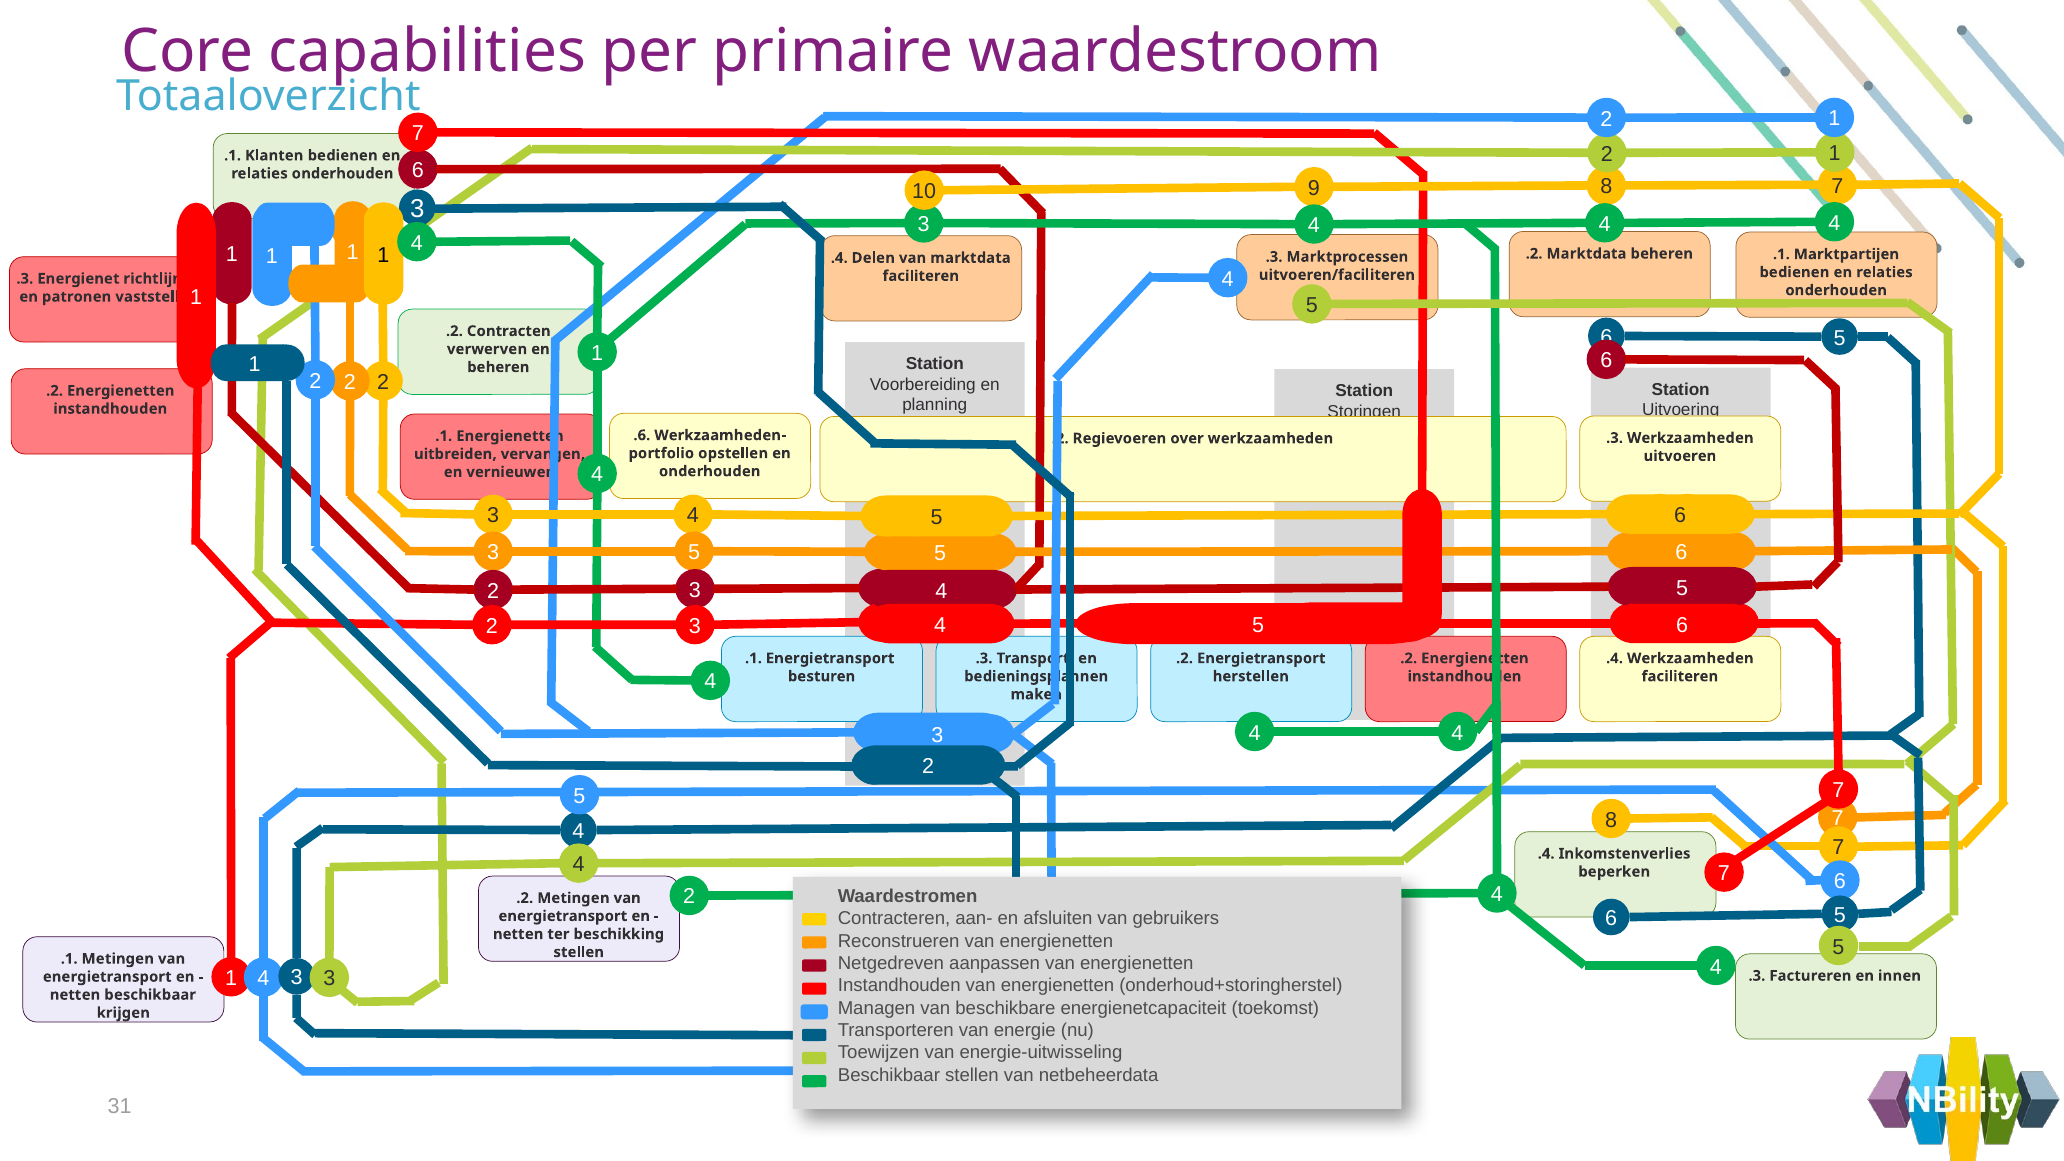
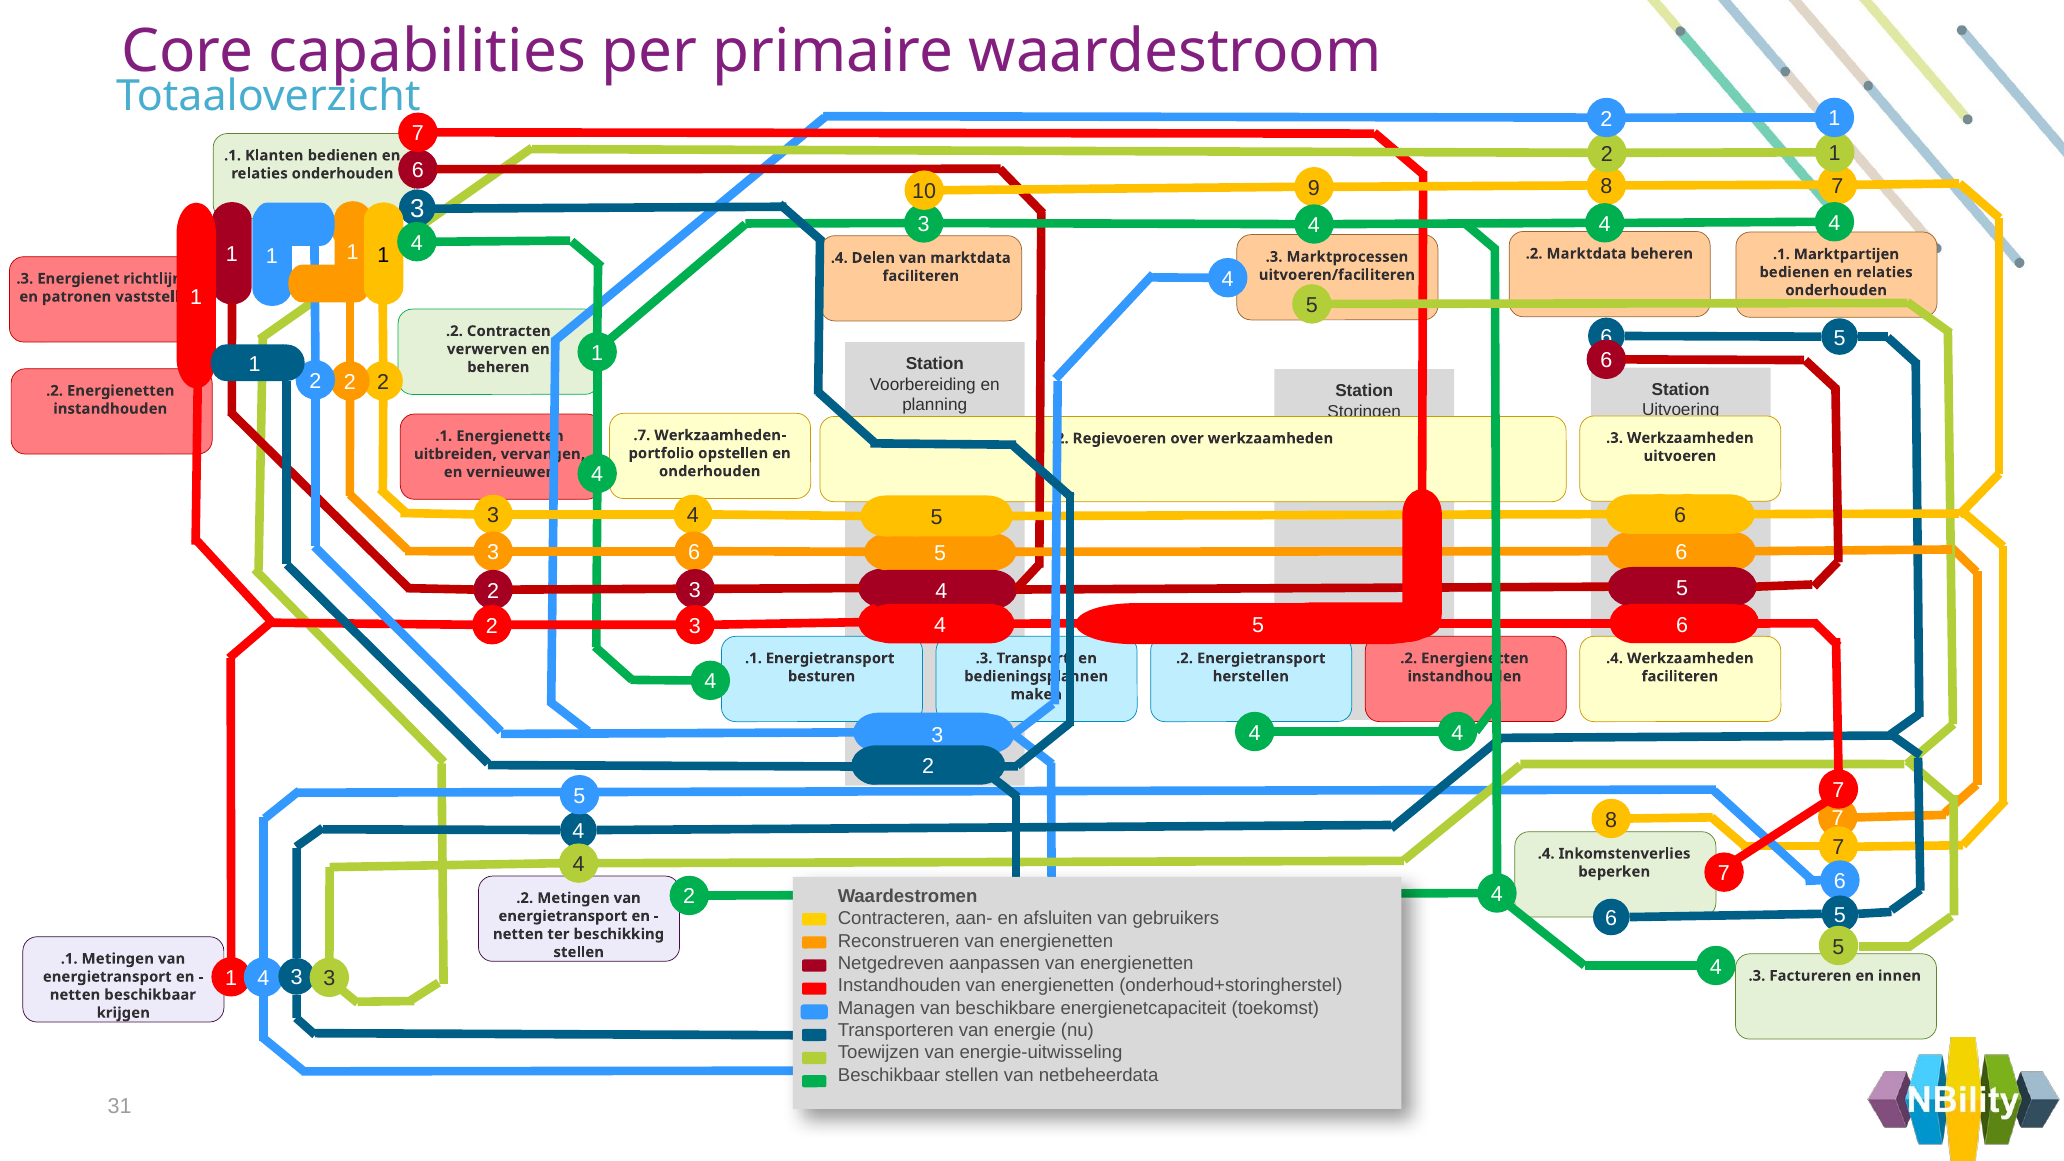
.6: .6 -> .7
5 at (694, 553): 5 -> 6
